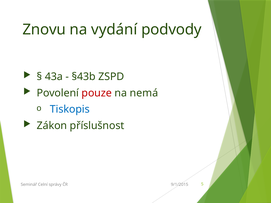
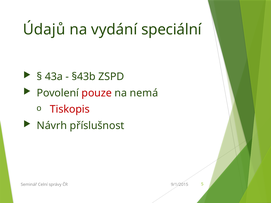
Znovu: Znovu -> Údajů
podvody: podvody -> speciální
Tiskopis colour: blue -> red
Zákon: Zákon -> Návrh
